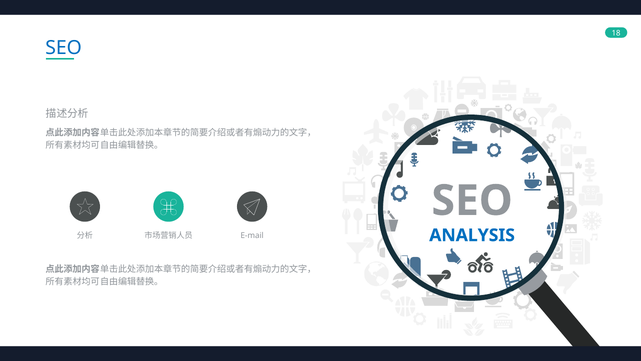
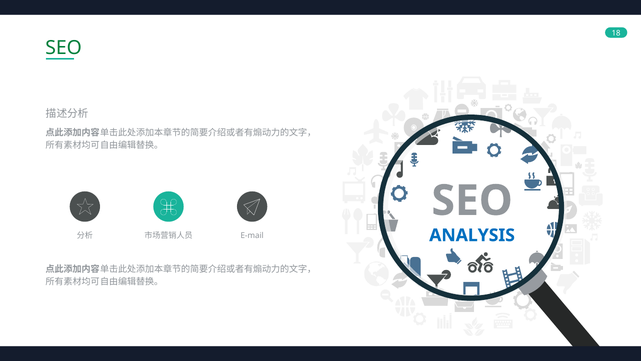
SEO at (64, 48) colour: blue -> green
